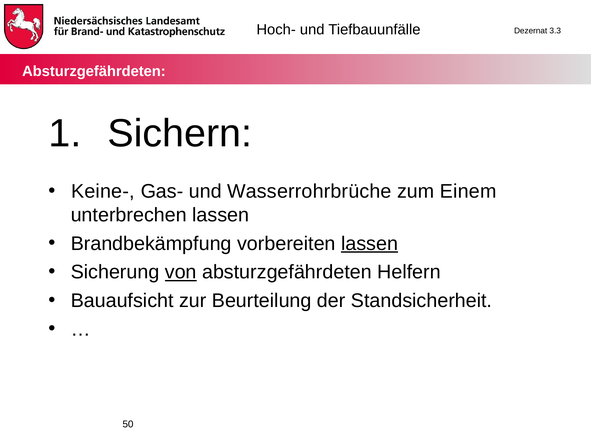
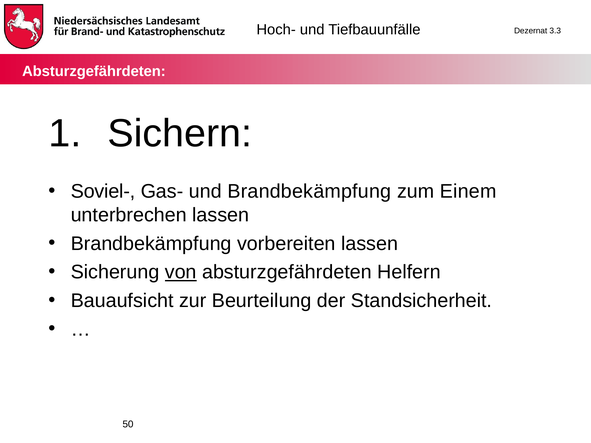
Keine-: Keine- -> Soviel-
und Wasserrohrbrüche: Wasserrohrbrüche -> Brandbekämpfung
lassen at (370, 244) underline: present -> none
